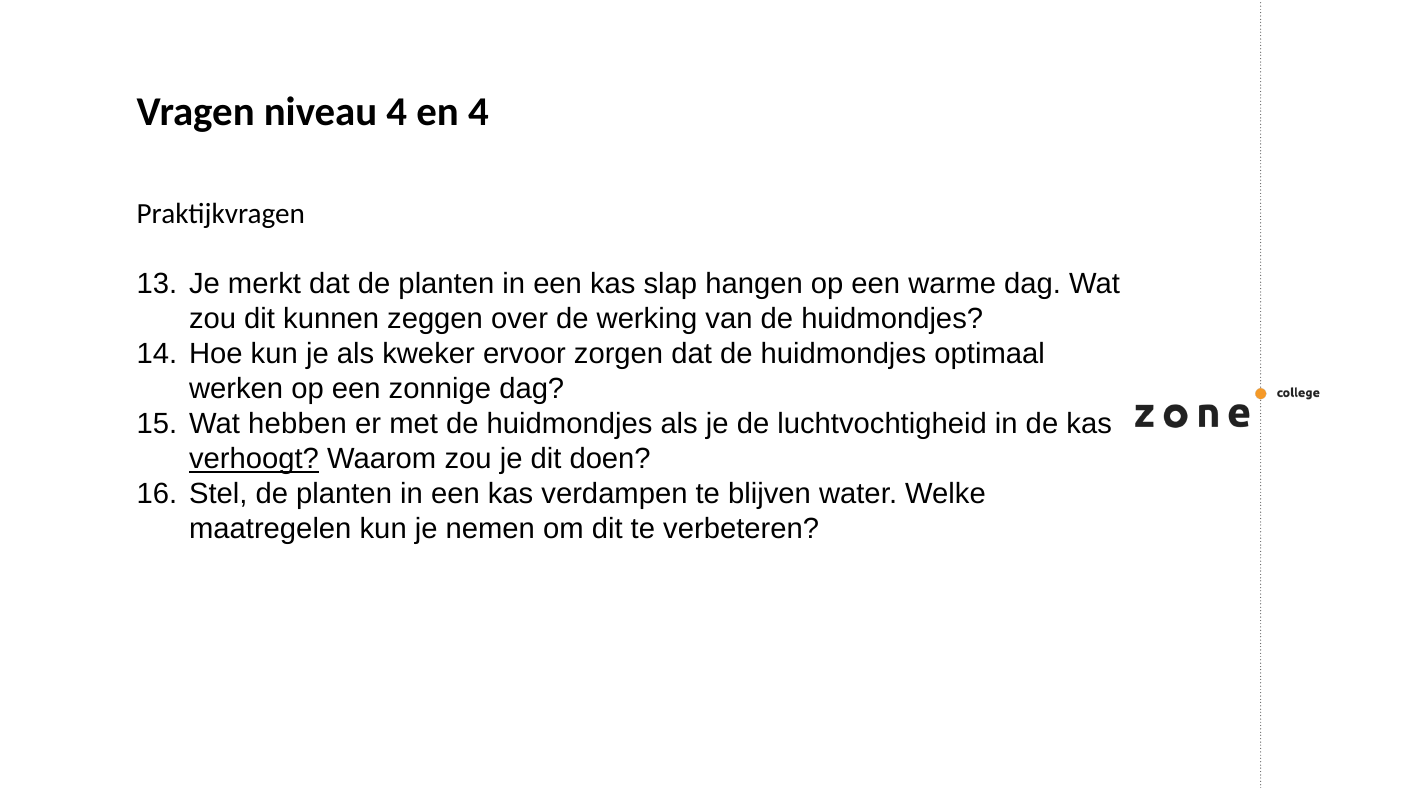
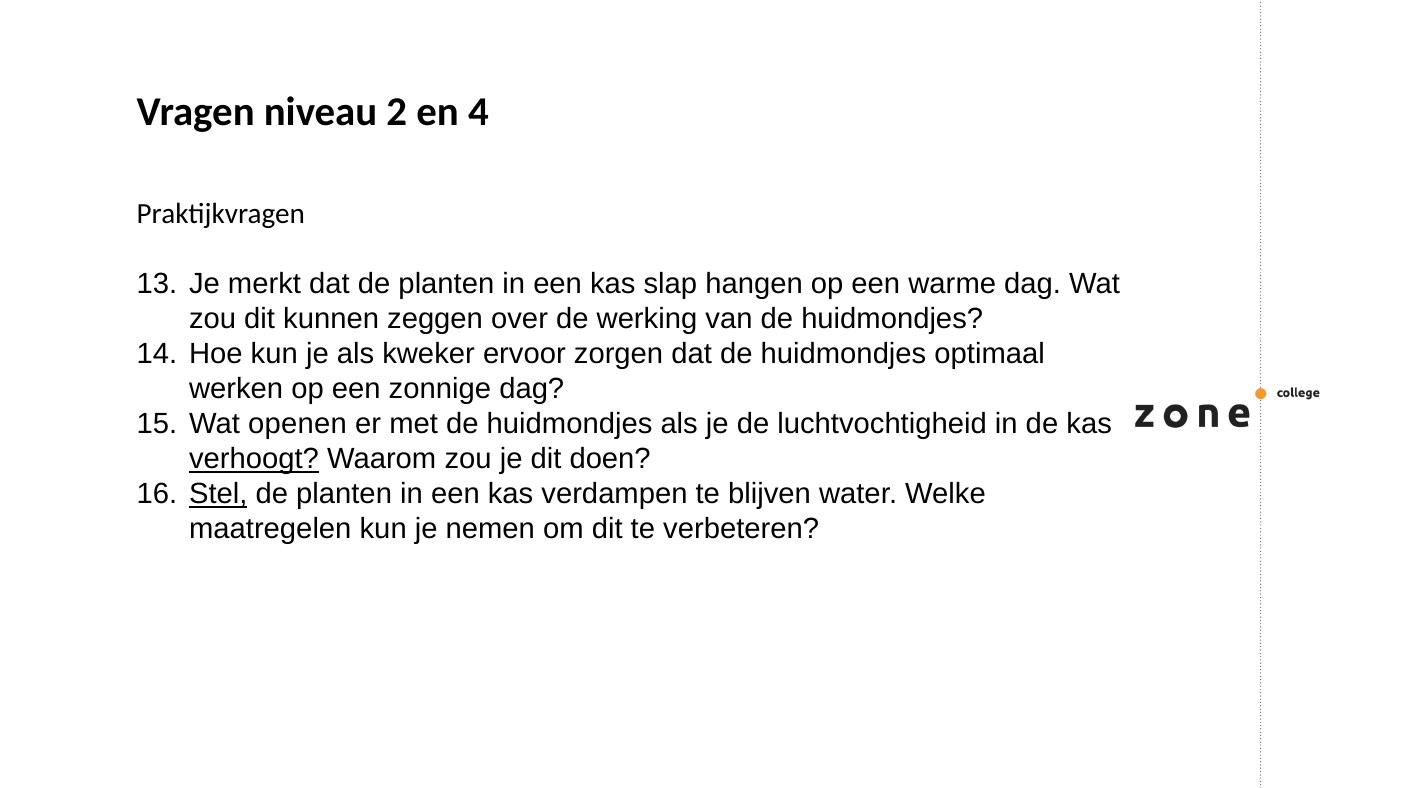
niveau 4: 4 -> 2
hebben: hebben -> openen
Stel underline: none -> present
